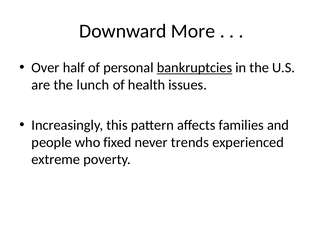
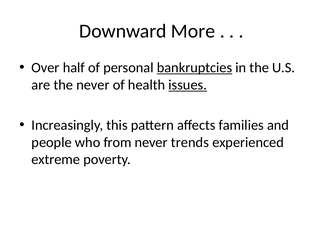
the lunch: lunch -> never
issues underline: none -> present
fixed: fixed -> from
